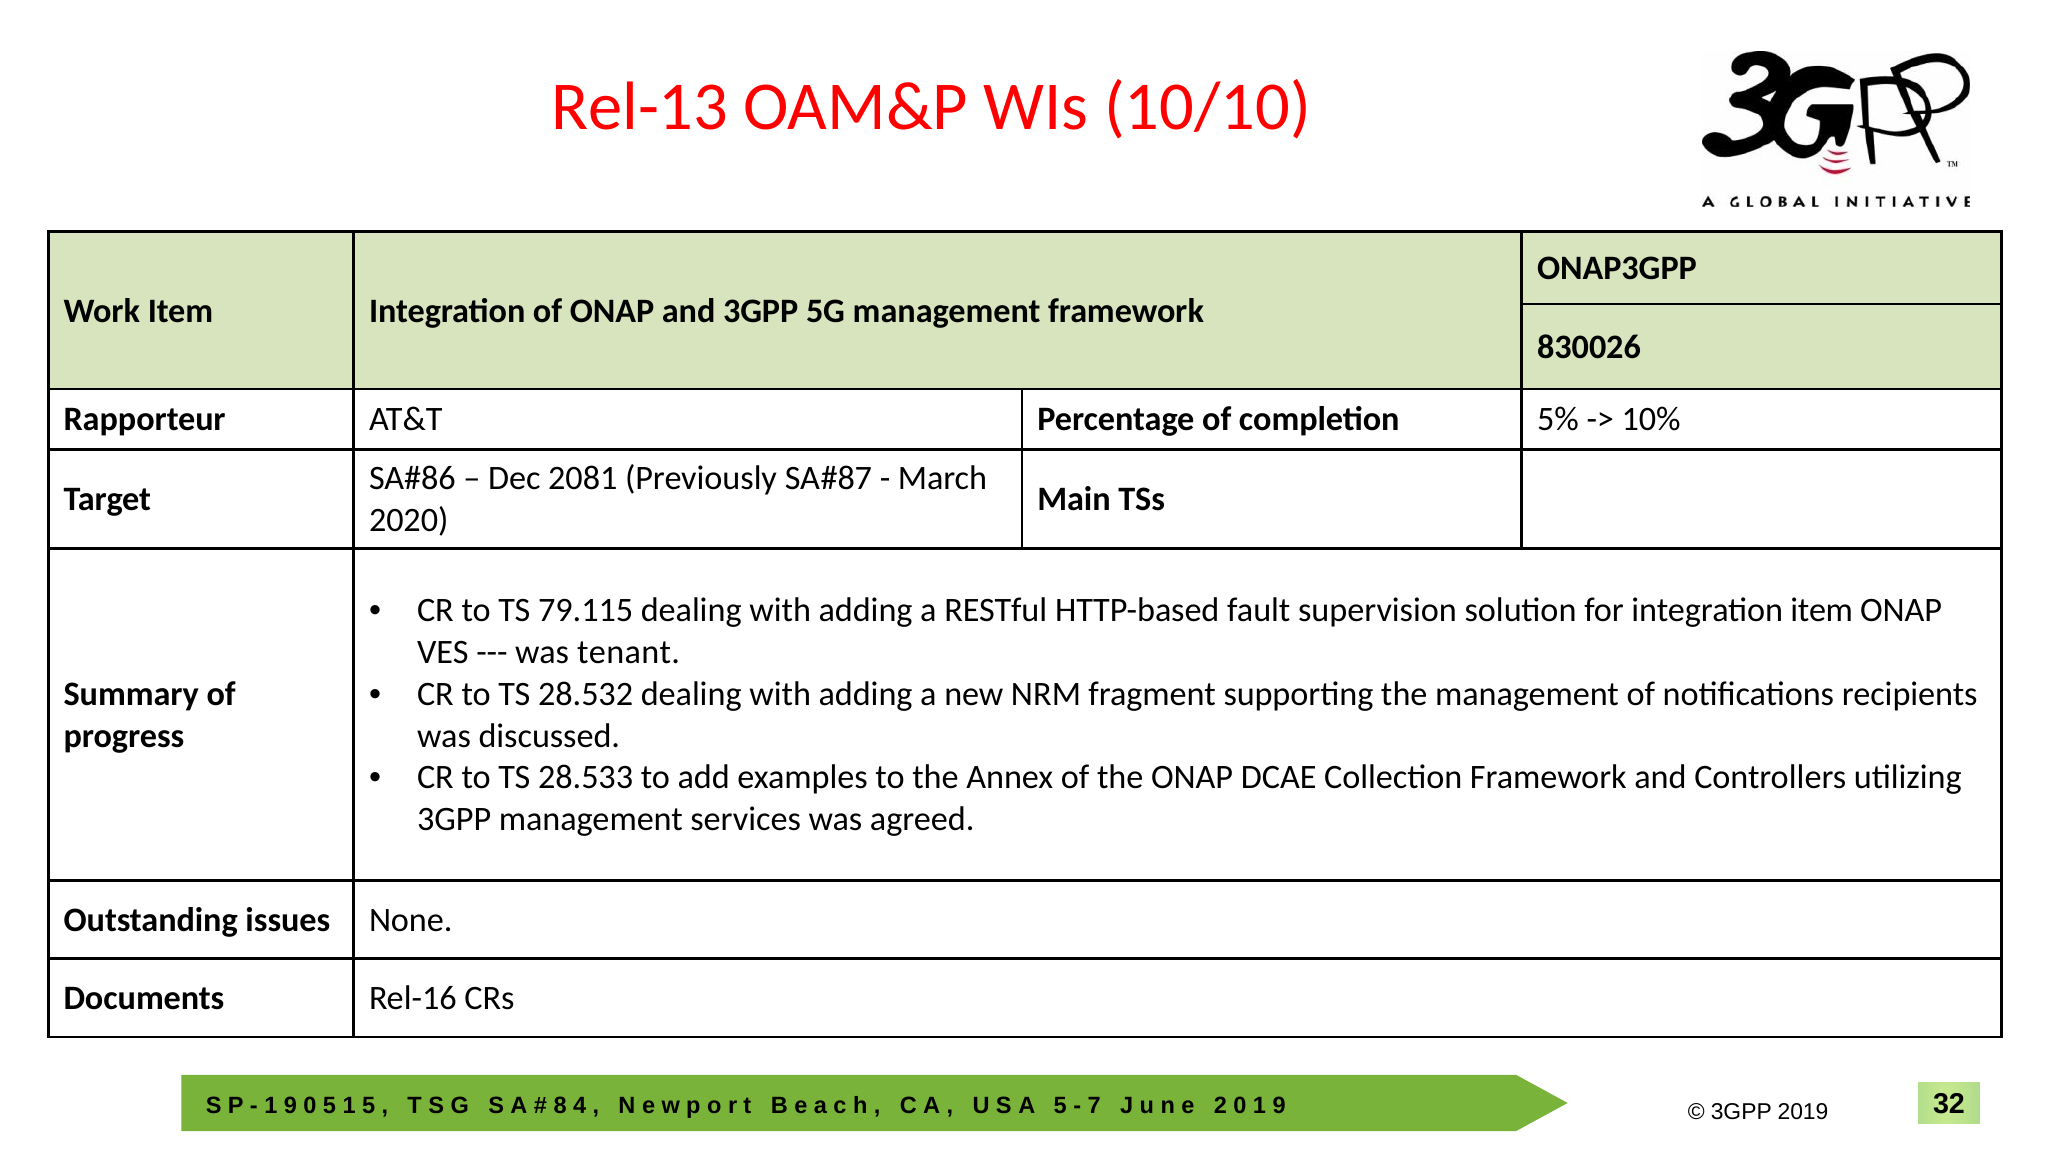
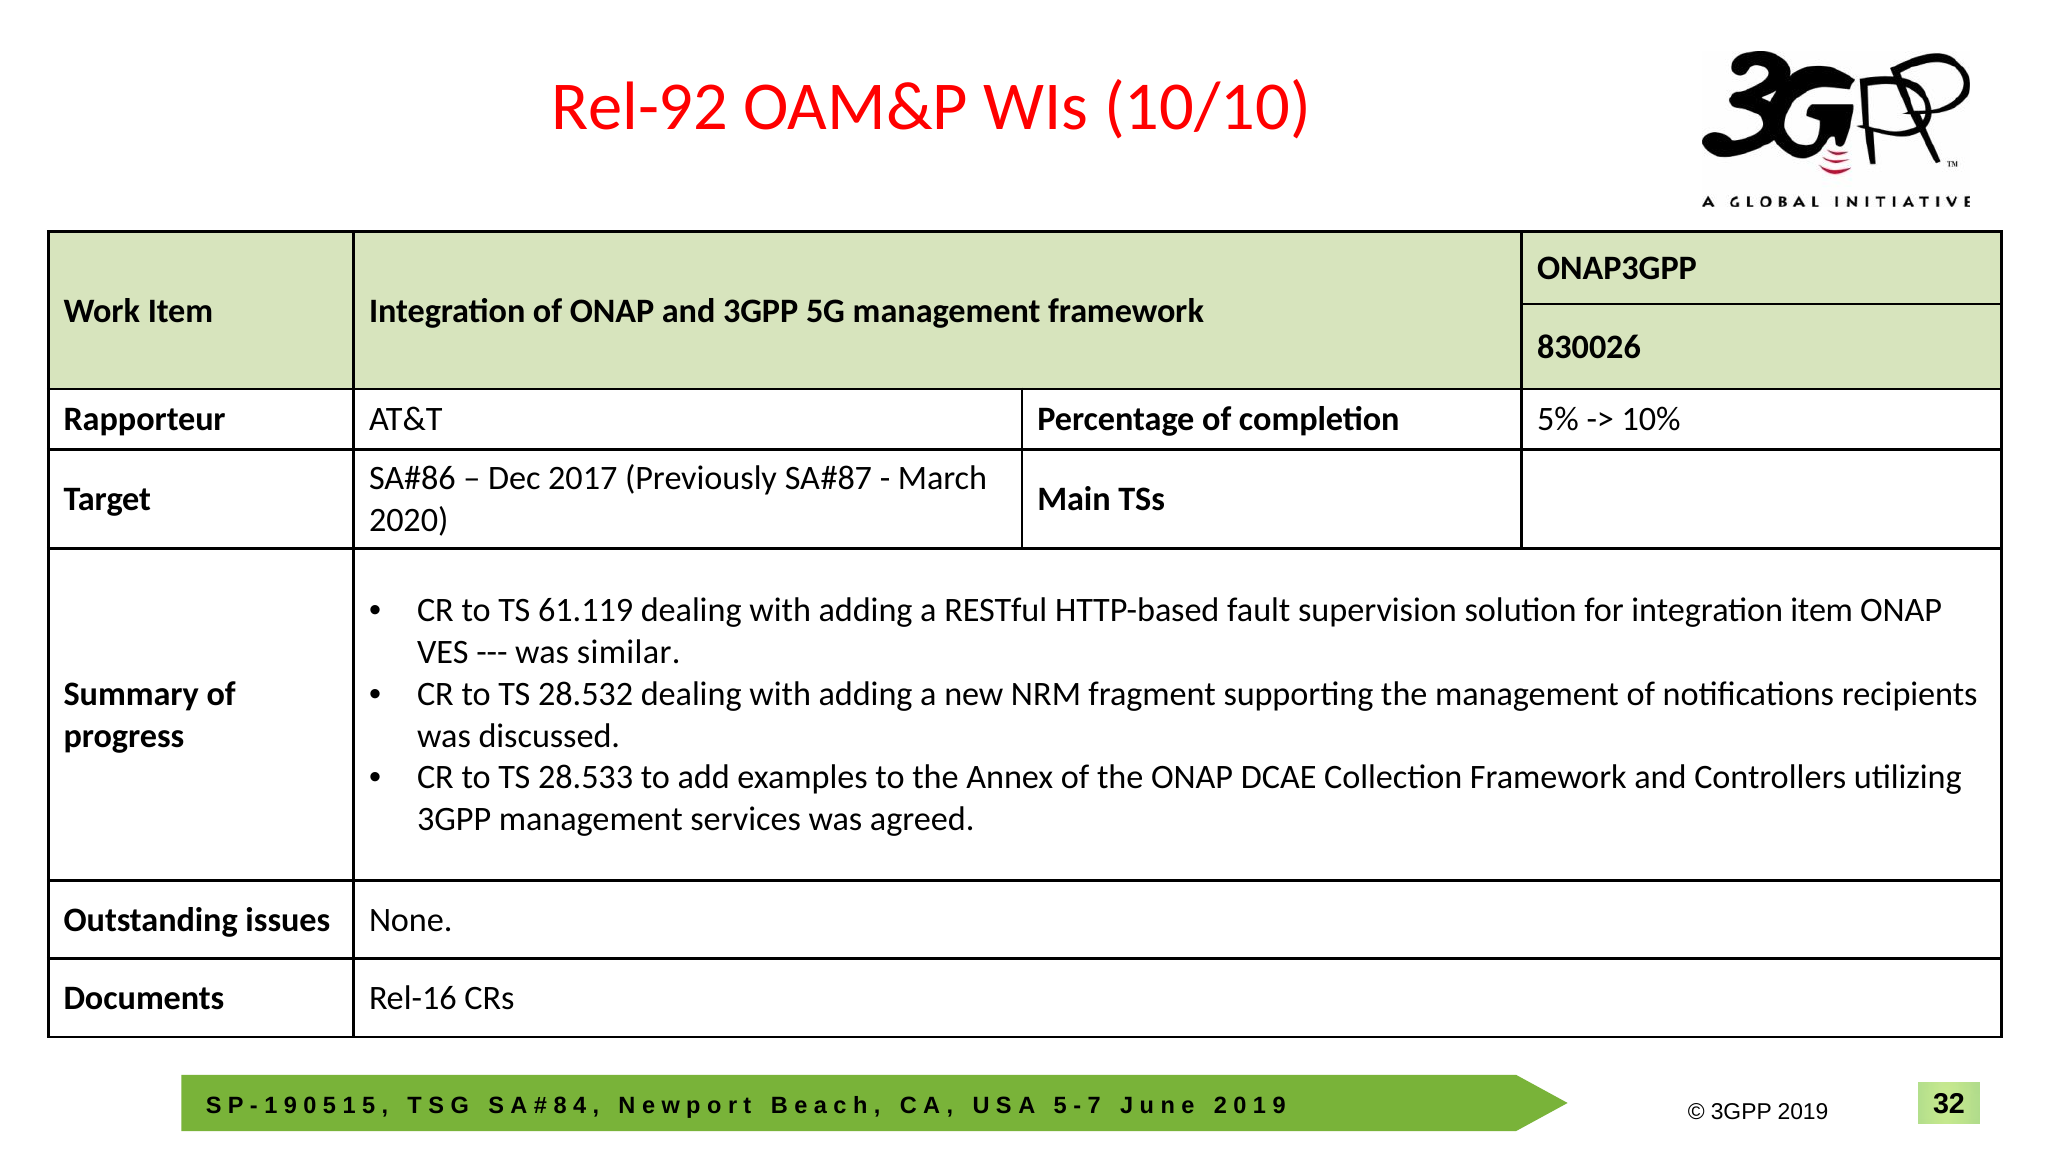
Rel-13: Rel-13 -> Rel-92
2081: 2081 -> 2017
79.115: 79.115 -> 61.119
tenant: tenant -> similar
